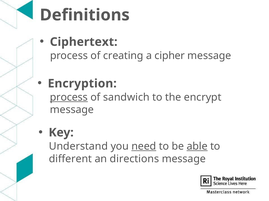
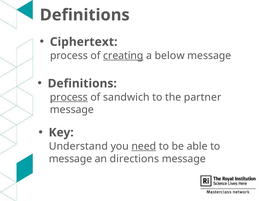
creating underline: none -> present
cipher: cipher -> below
Encryption at (82, 84): Encryption -> Definitions
encrypt: encrypt -> partner
able underline: present -> none
different at (70, 159): different -> message
